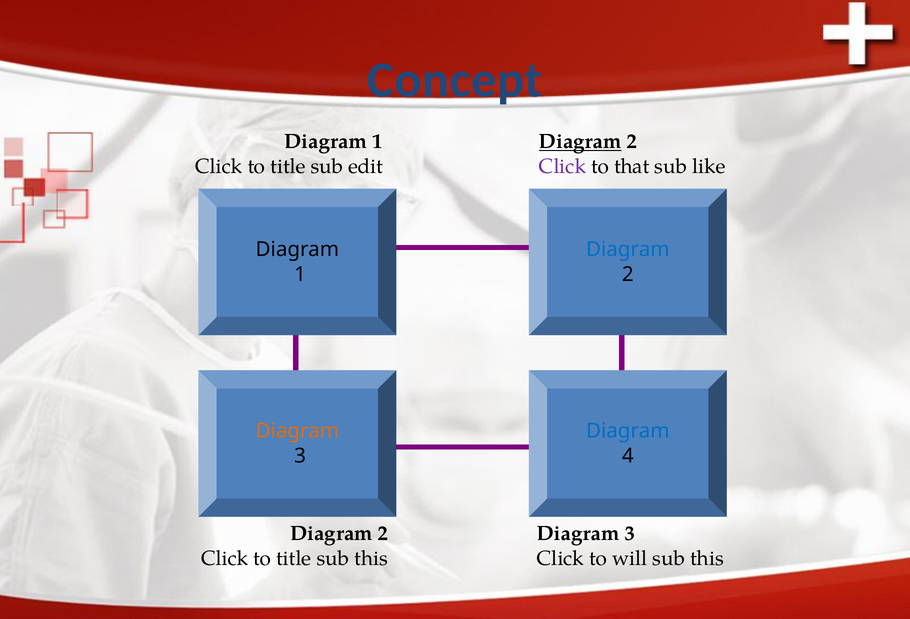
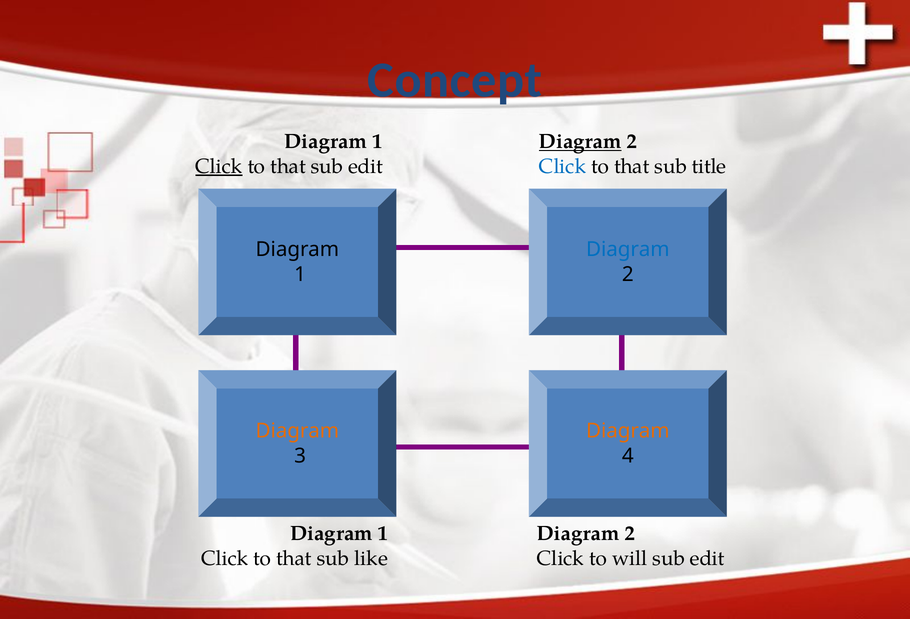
Click at (219, 166) underline: none -> present
title at (288, 166): title -> that
Click at (562, 166) colour: purple -> blue
like: like -> title
Diagram at (628, 431) colour: blue -> orange
2 at (383, 534): 2 -> 1
3 at (630, 534): 3 -> 2
title at (294, 558): title -> that
this at (371, 558): this -> like
this at (707, 558): this -> edit
